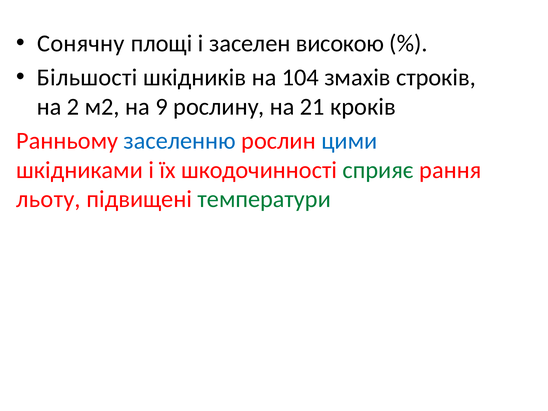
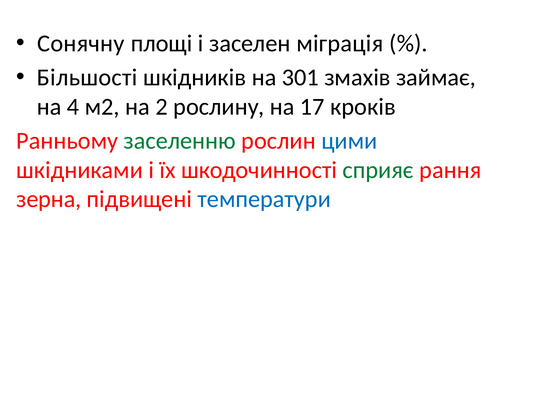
високою: високою -> міграція
104: 104 -> 301
строків: строків -> займає
2: 2 -> 4
9: 9 -> 2
21: 21 -> 17
заселенню colour: blue -> green
льоту: льоту -> зерна
температури colour: green -> blue
